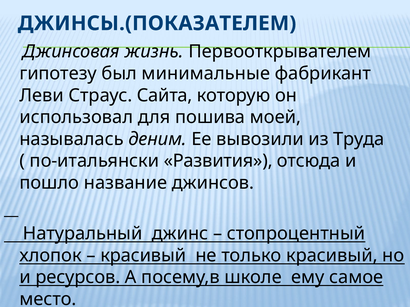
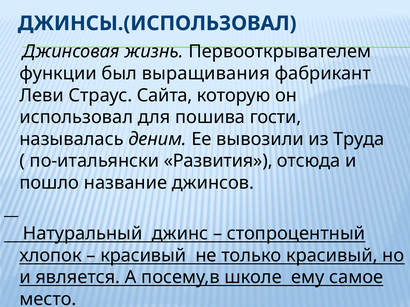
ДЖИНСЫ.(ПОКАЗАТЕЛЕМ: ДЖИНСЫ.(ПОКАЗАТЕЛЕМ -> ДЖИНСЫ.(ИСПОЛЬЗОВАЛ
гипотезу: гипотезу -> функции
минимальные: минимальные -> выращивания
моей: моей -> гости
ресурсов: ресурсов -> является
